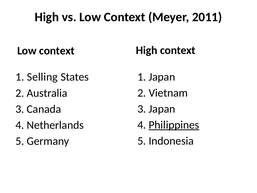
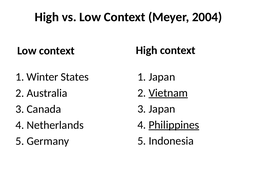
2011: 2011 -> 2004
Selling: Selling -> Winter
Vietnam underline: none -> present
